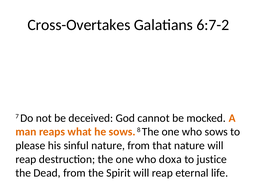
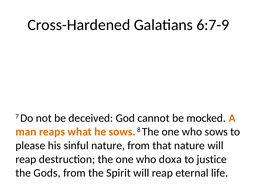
Cross-Overtakes: Cross-Overtakes -> Cross-Hardened
6:7-2: 6:7-2 -> 6:7-9
Dead: Dead -> Gods
